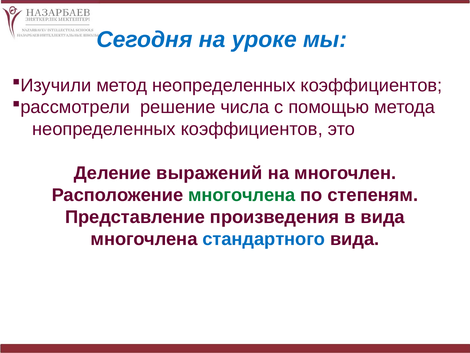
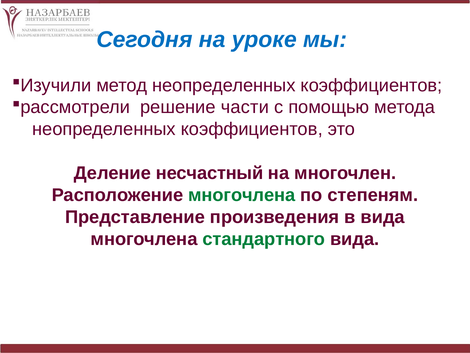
числа: числа -> части
выражений: выражений -> несчастный
стандартного colour: blue -> green
